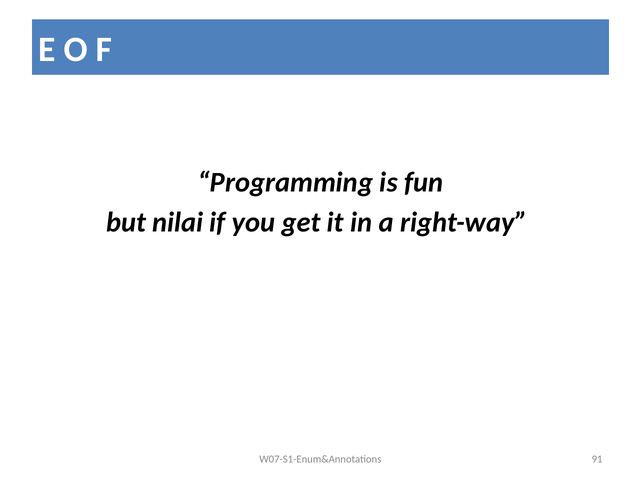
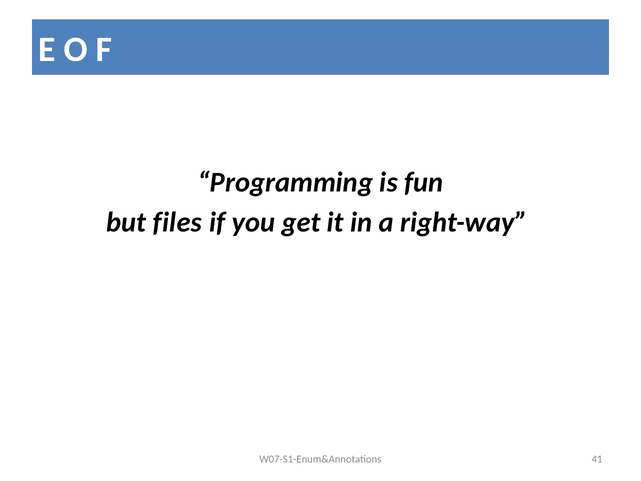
nilai: nilai -> files
91: 91 -> 41
